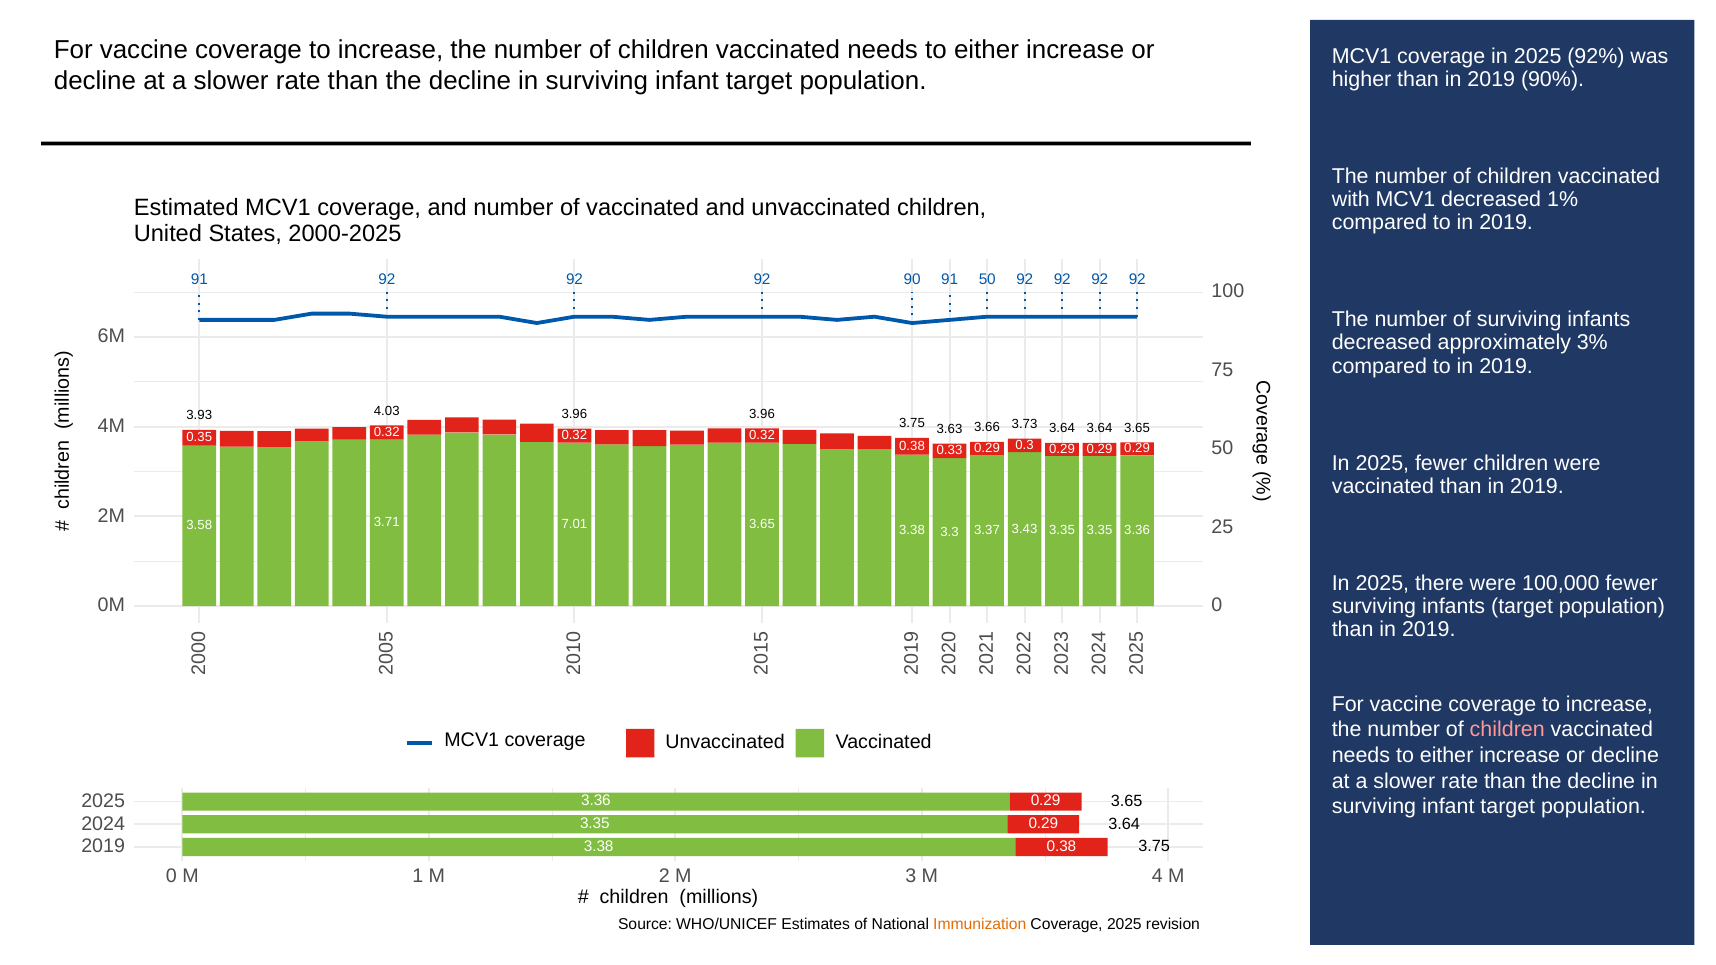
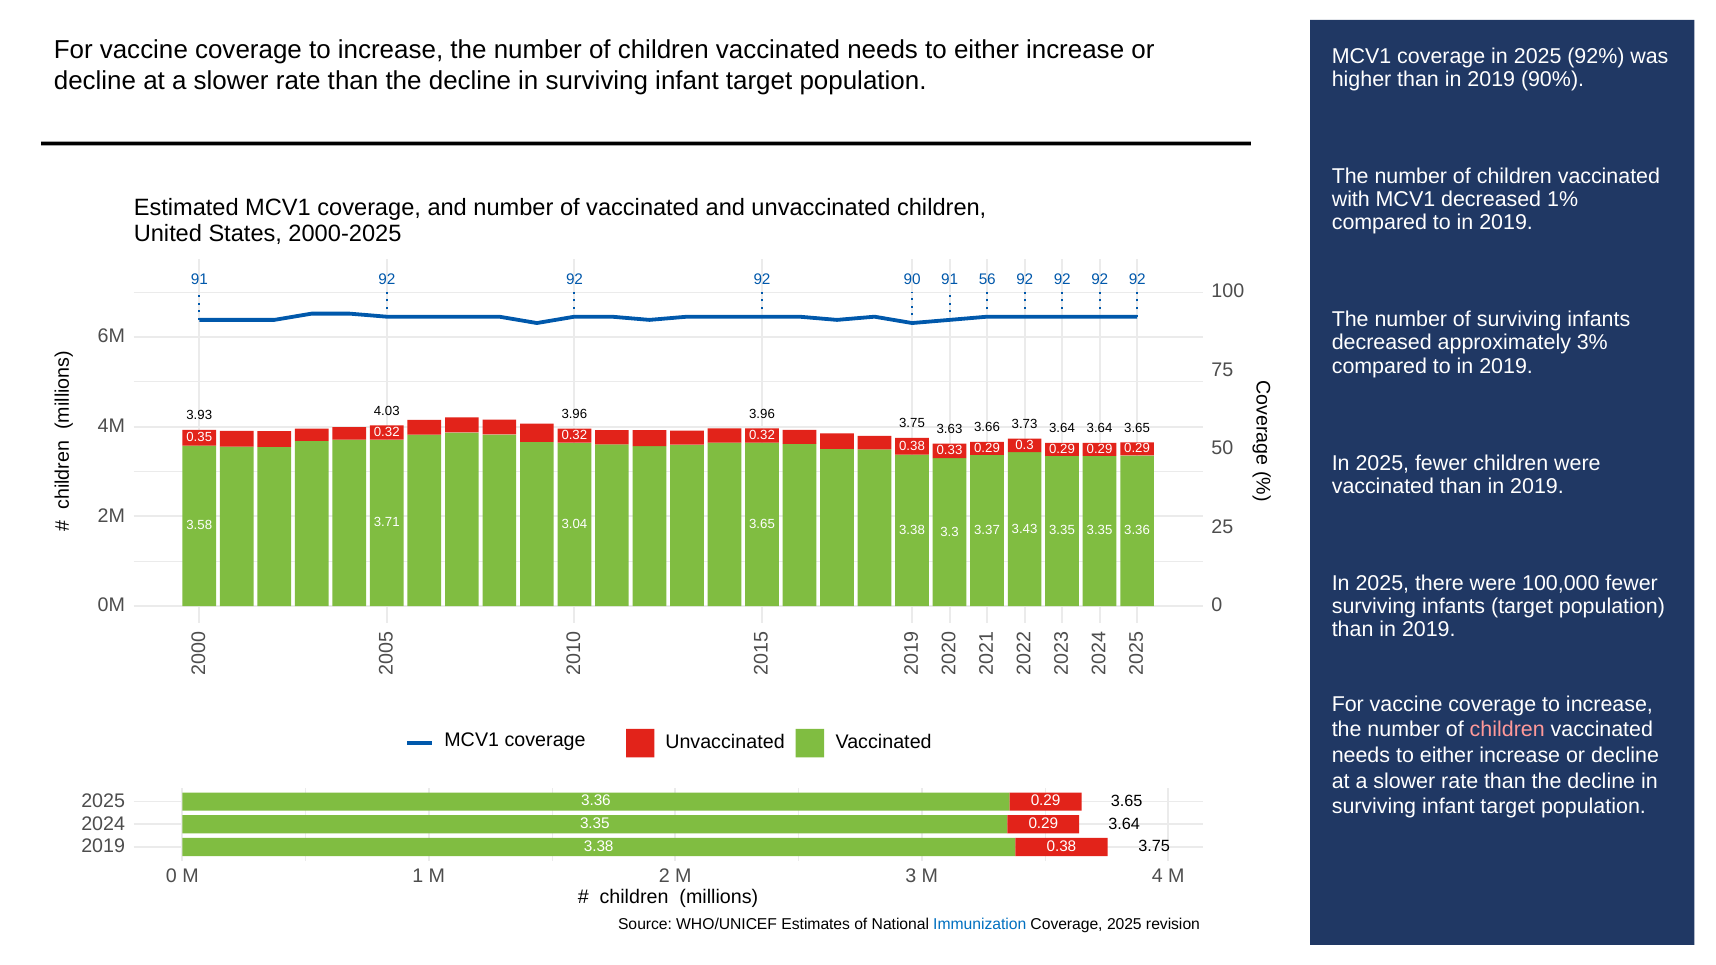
91 50: 50 -> 56
7.01: 7.01 -> 3.04
Immunization colour: orange -> blue
